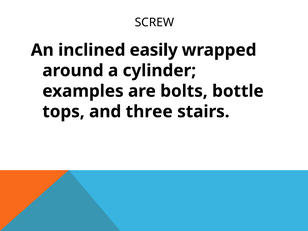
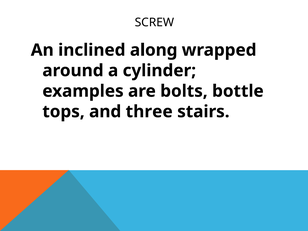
easily: easily -> along
